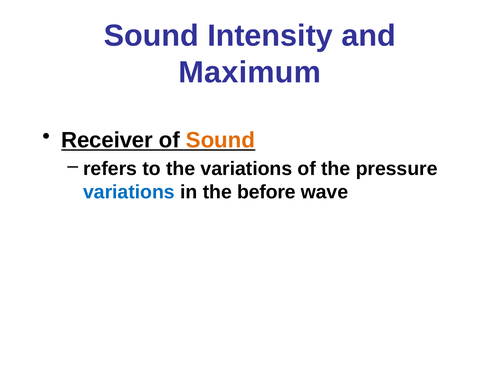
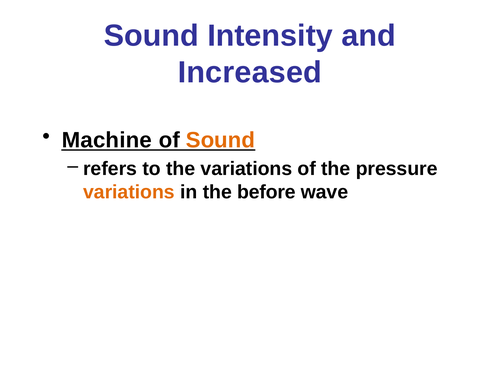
Maximum: Maximum -> Increased
Receiver: Receiver -> Machine
variations at (129, 192) colour: blue -> orange
